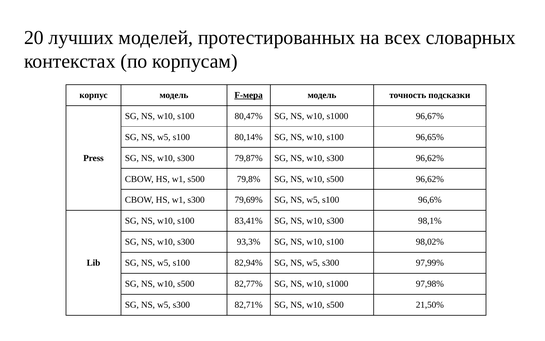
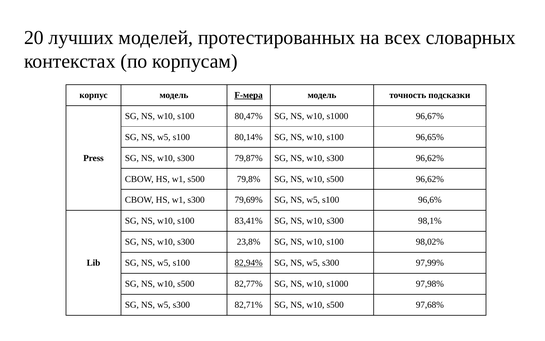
93,3%: 93,3% -> 23,8%
82,94% underline: none -> present
21,50%: 21,50% -> 97,68%
